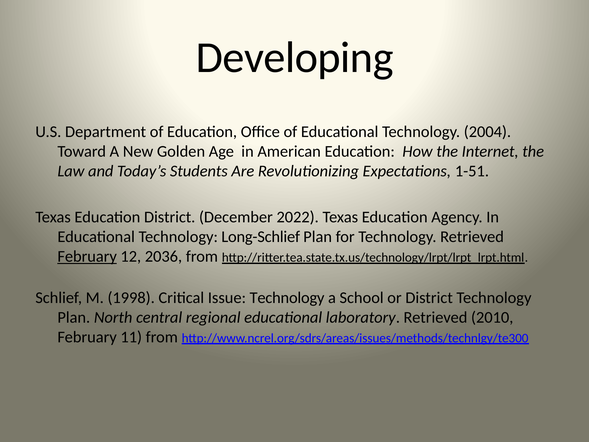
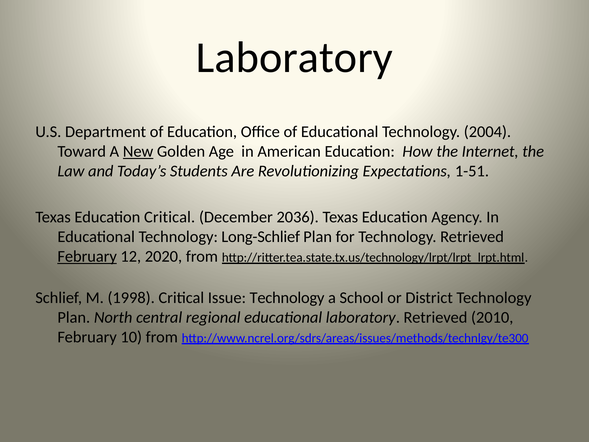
Developing at (295, 58): Developing -> Laboratory
New underline: none -> present
Education District: District -> Critical
2022: 2022 -> 2036
2036: 2036 -> 2020
11: 11 -> 10
